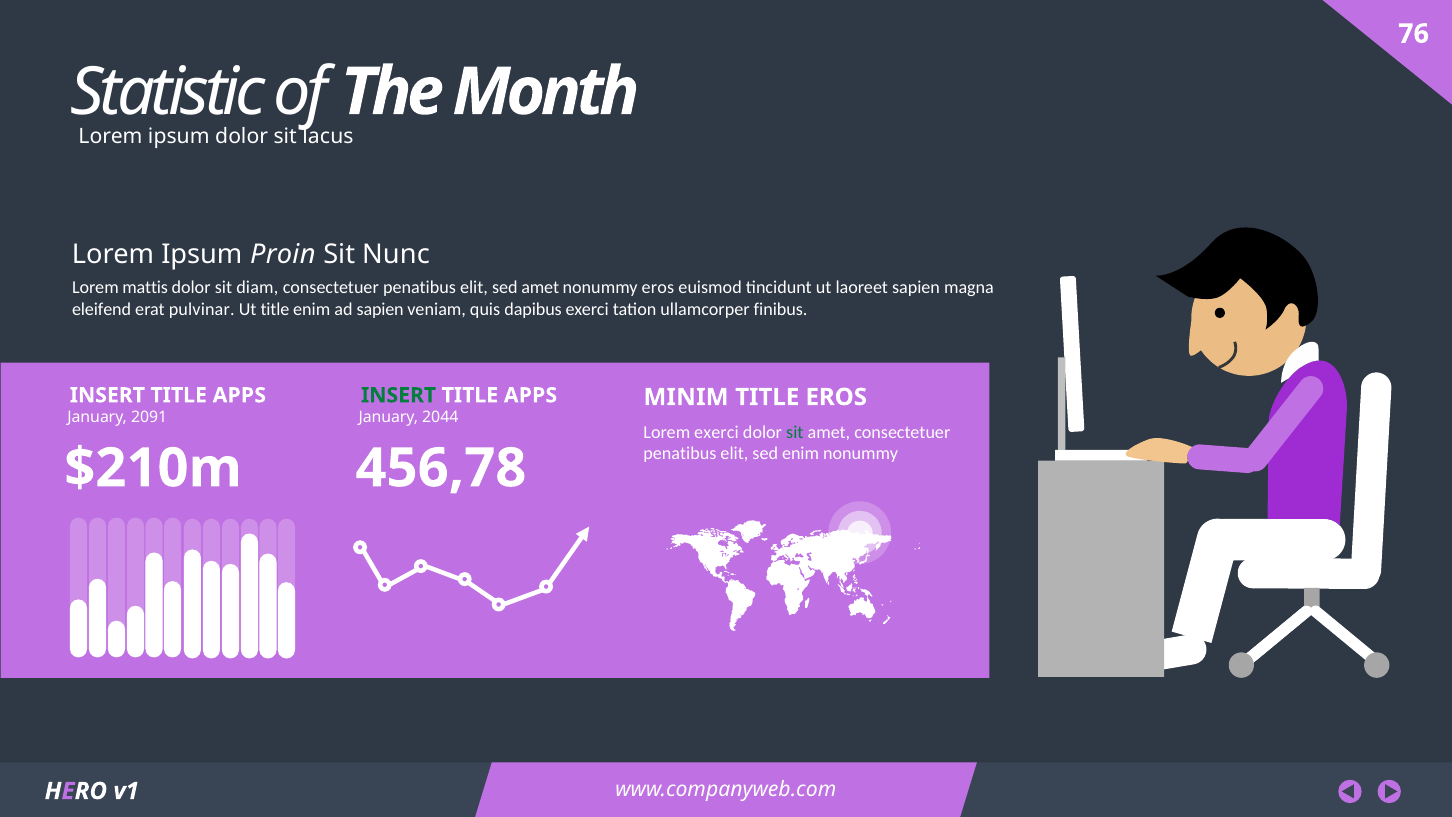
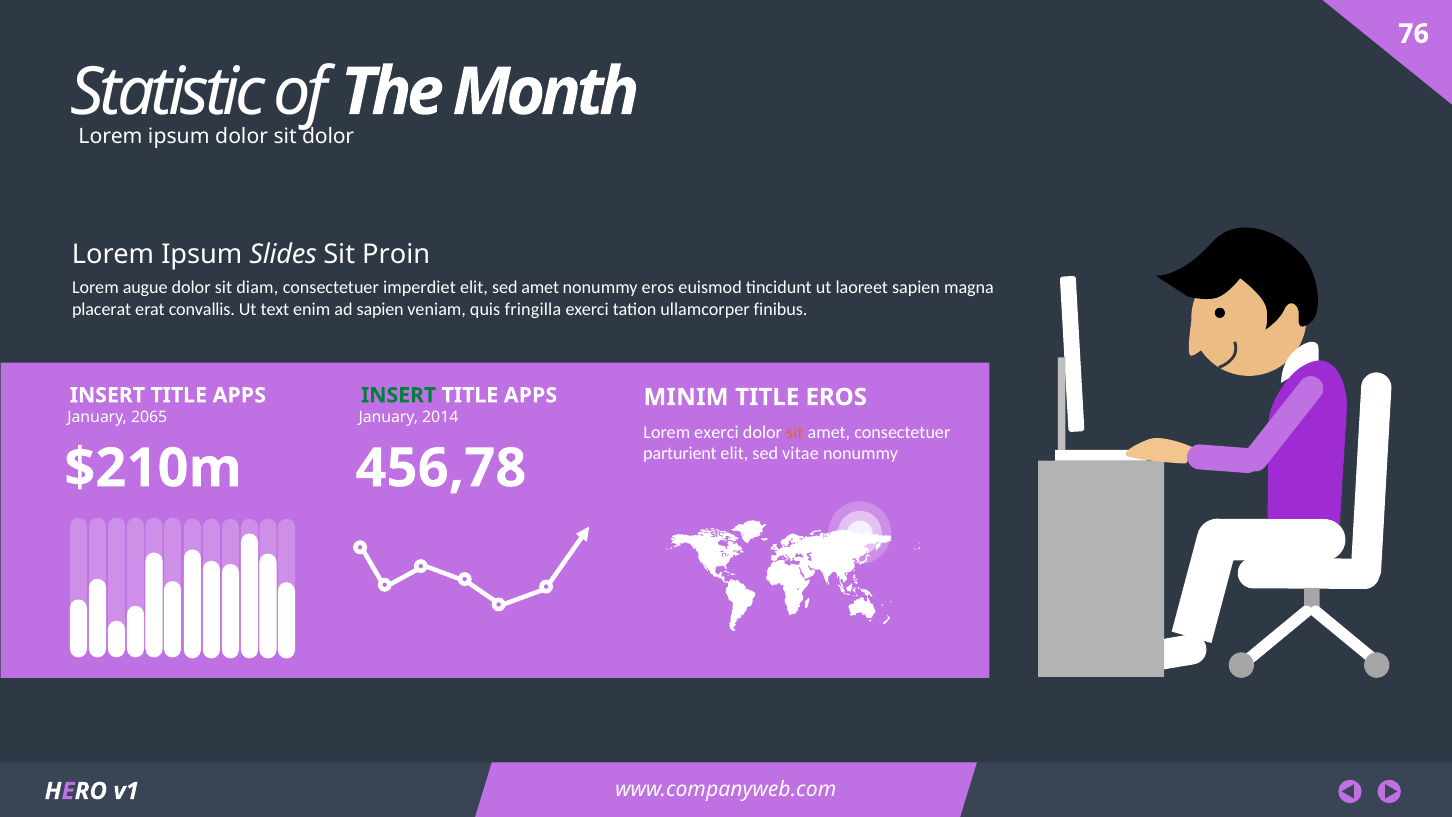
lacus at (328, 136): lacus -> dolor
Proin: Proin -> Slides
Nunc: Nunc -> Proin
mattis: mattis -> augue
penatibus at (419, 288): penatibus -> imperdiet
eleifend: eleifend -> placerat
pulvinar: pulvinar -> convallis
Ut title: title -> text
dapibus: dapibus -> fringilla
2091: 2091 -> 2065
2044: 2044 -> 2014
sit at (795, 432) colour: green -> orange
penatibus at (680, 454): penatibus -> parturient
sed enim: enim -> vitae
